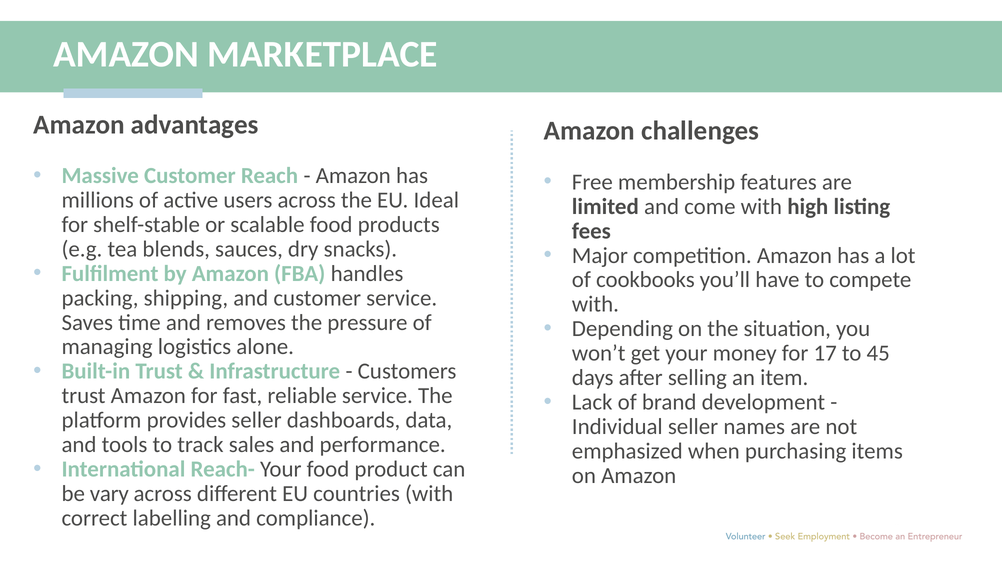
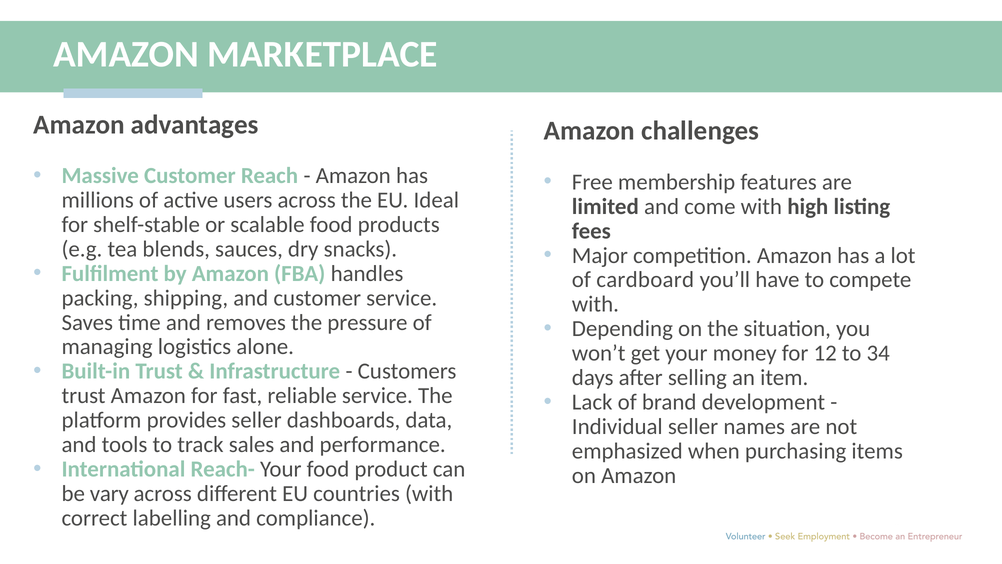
cookbooks: cookbooks -> cardboard
17: 17 -> 12
45: 45 -> 34
